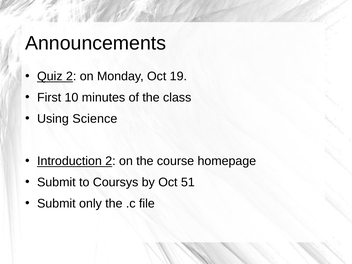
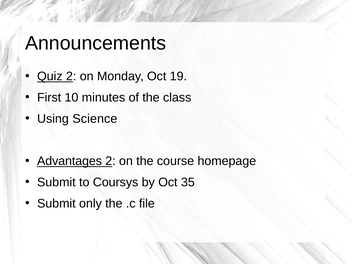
Introduction: Introduction -> Advantages
51: 51 -> 35
